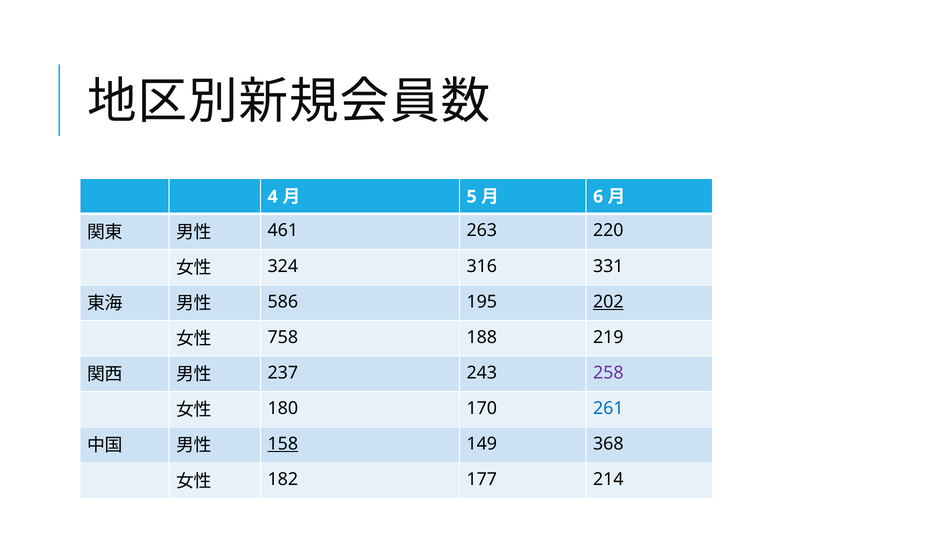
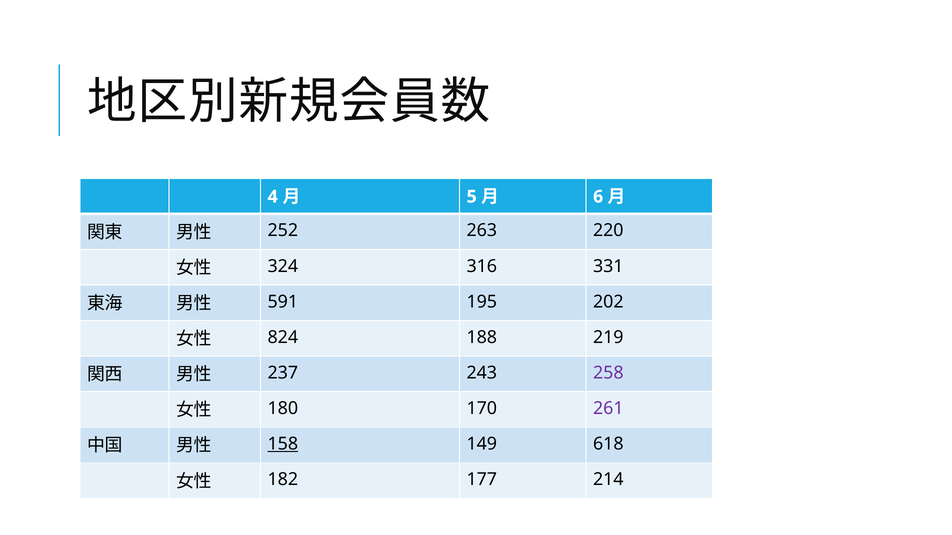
461: 461 -> 252
586: 586 -> 591
202 underline: present -> none
758: 758 -> 824
261 colour: blue -> purple
368: 368 -> 618
